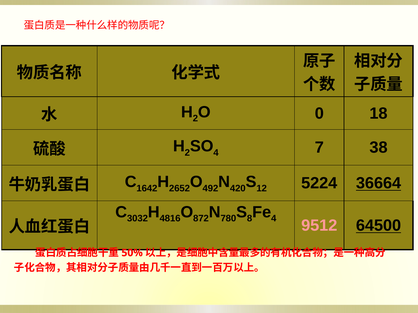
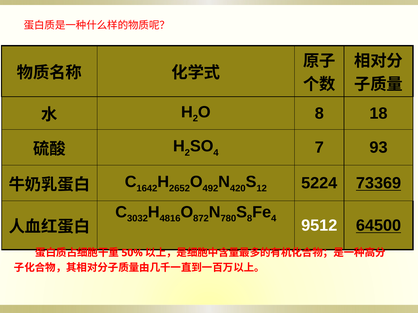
0 at (319, 114): 0 -> 8
38: 38 -> 93
36664: 36664 -> 73369
9512 colour: pink -> white
